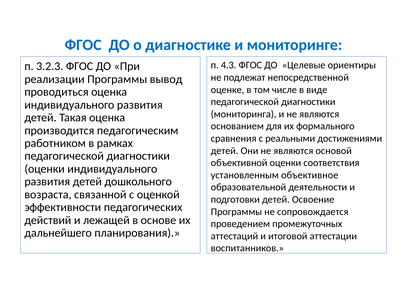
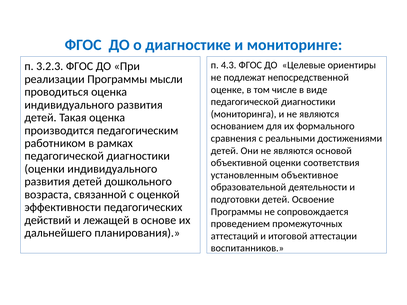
вывод: вывод -> мысли
